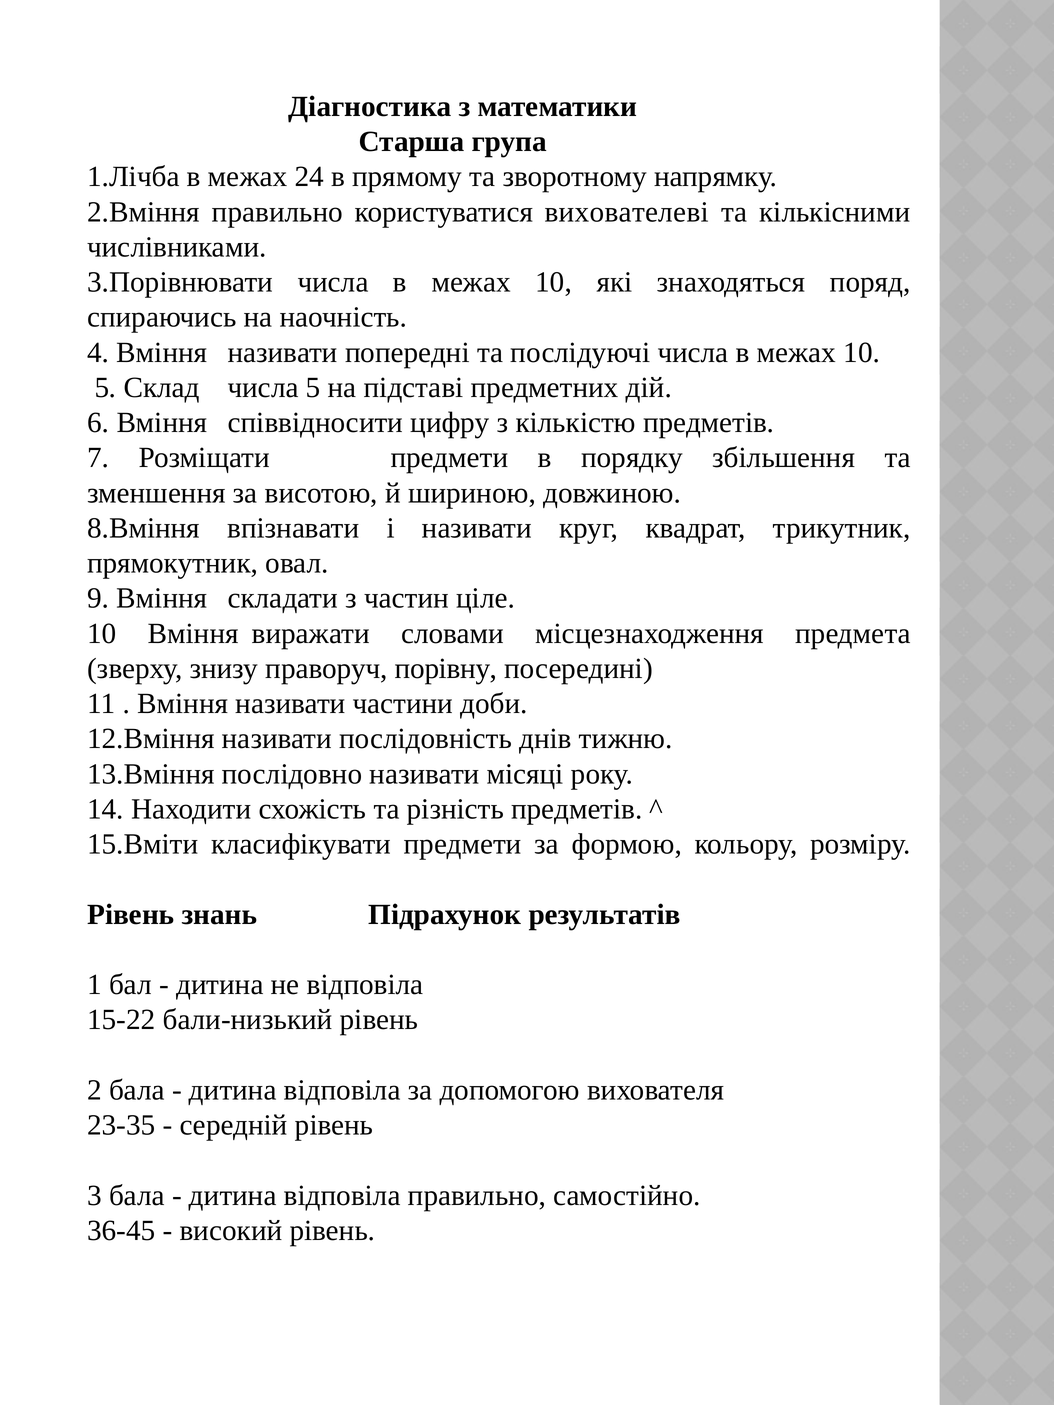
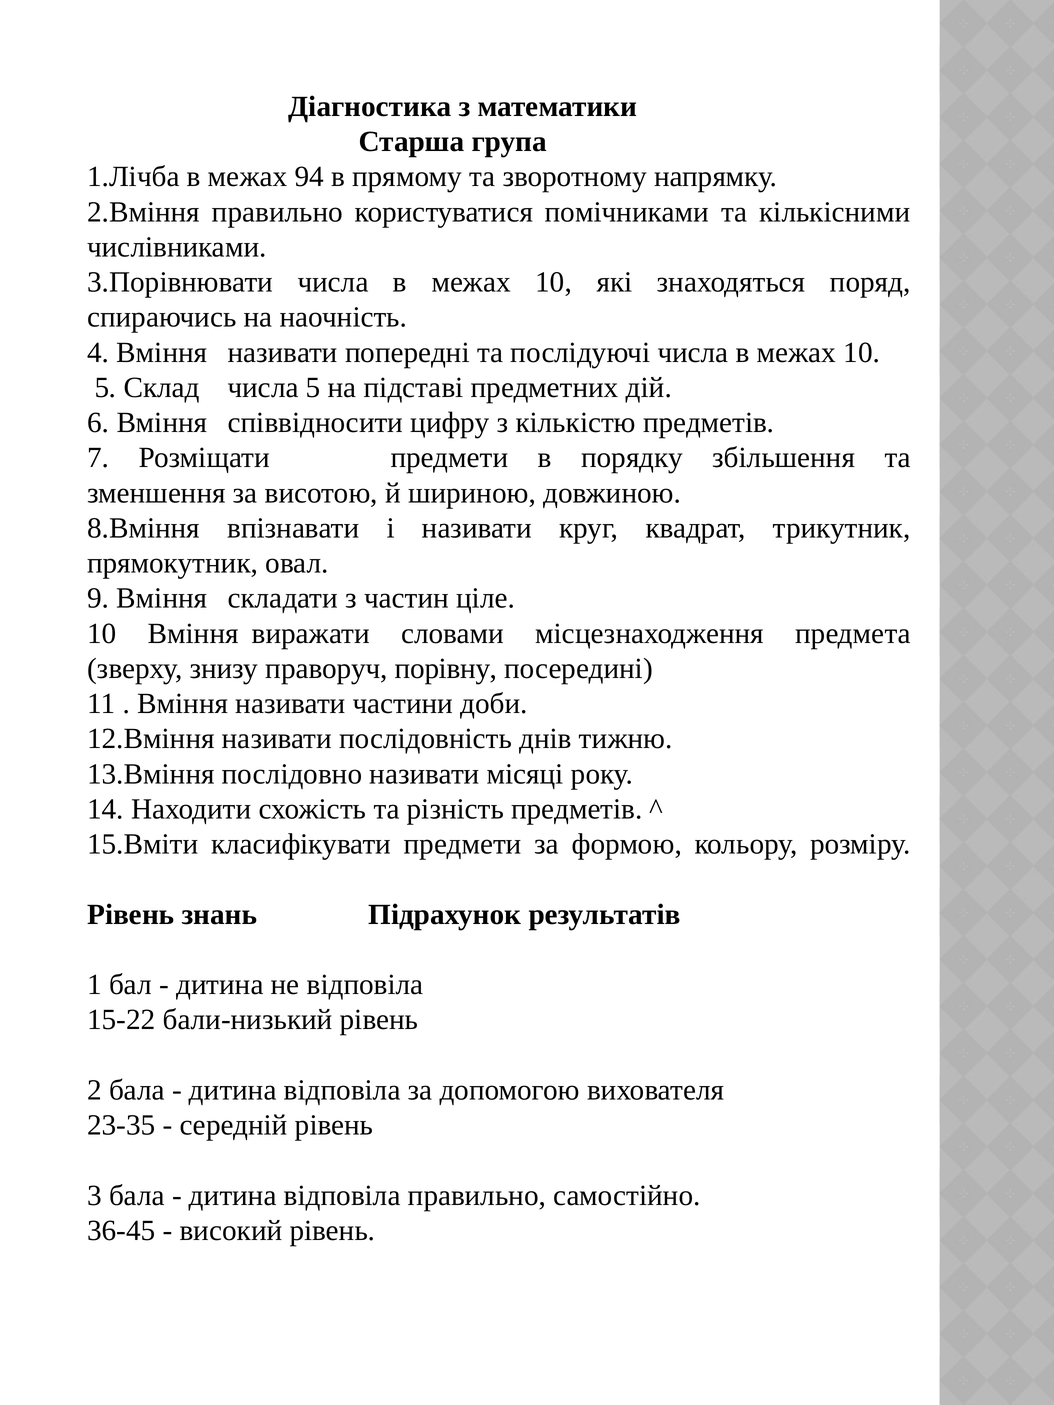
24: 24 -> 94
вихователеві: вихователеві -> помічниками
